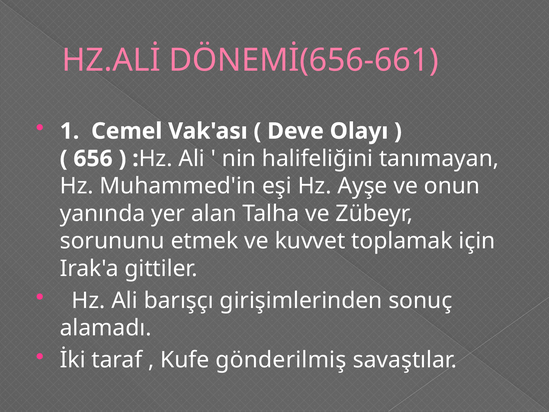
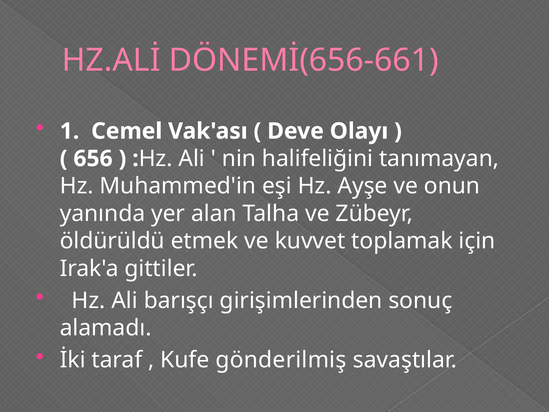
sorununu: sorununu -> öldürüldü
